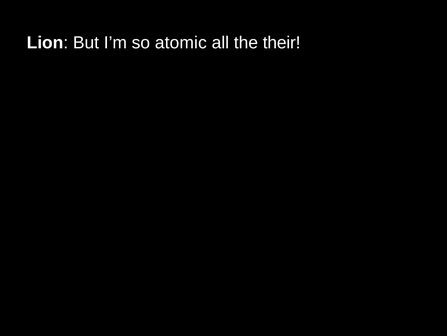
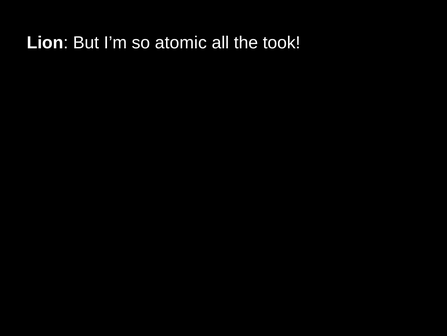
their: their -> took
